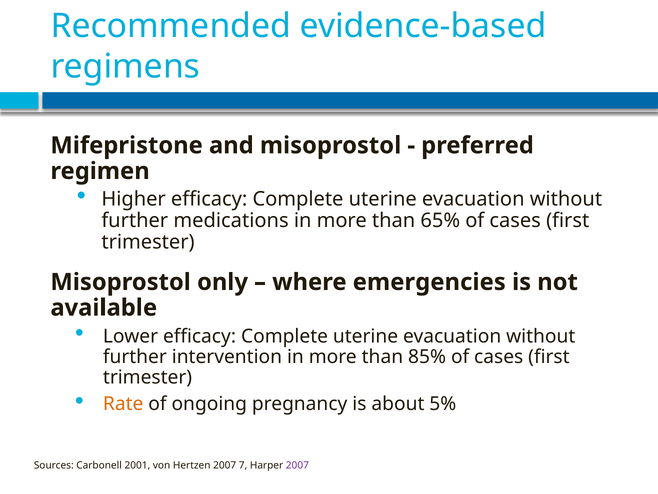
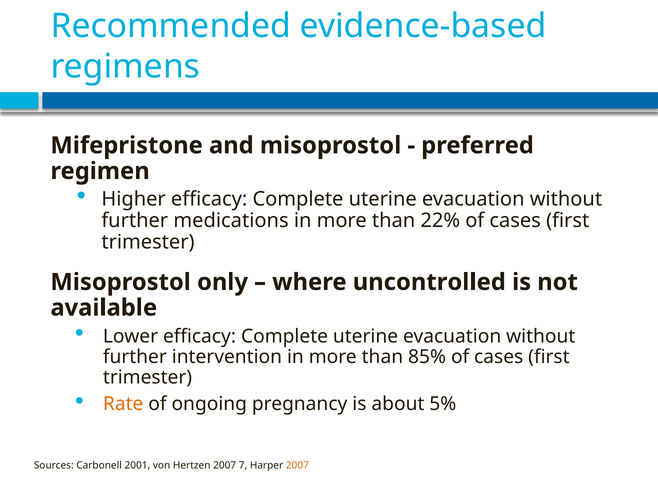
65%: 65% -> 22%
emergencies: emergencies -> uncontrolled
2007 at (297, 465) colour: purple -> orange
